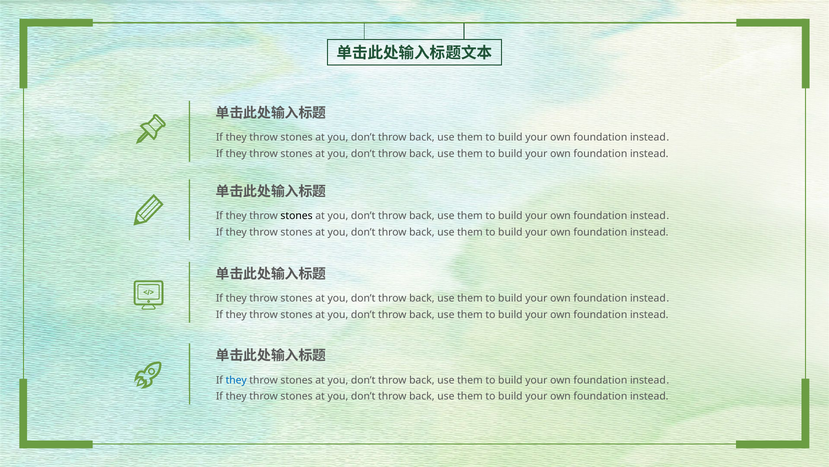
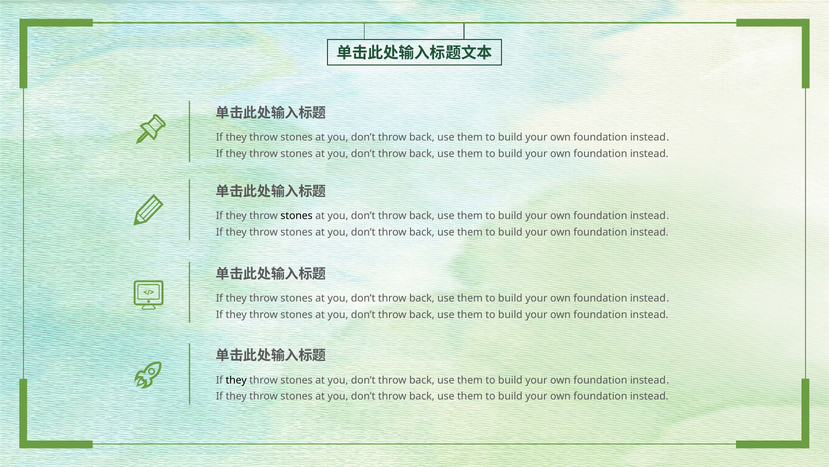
they at (236, 380) colour: blue -> black
